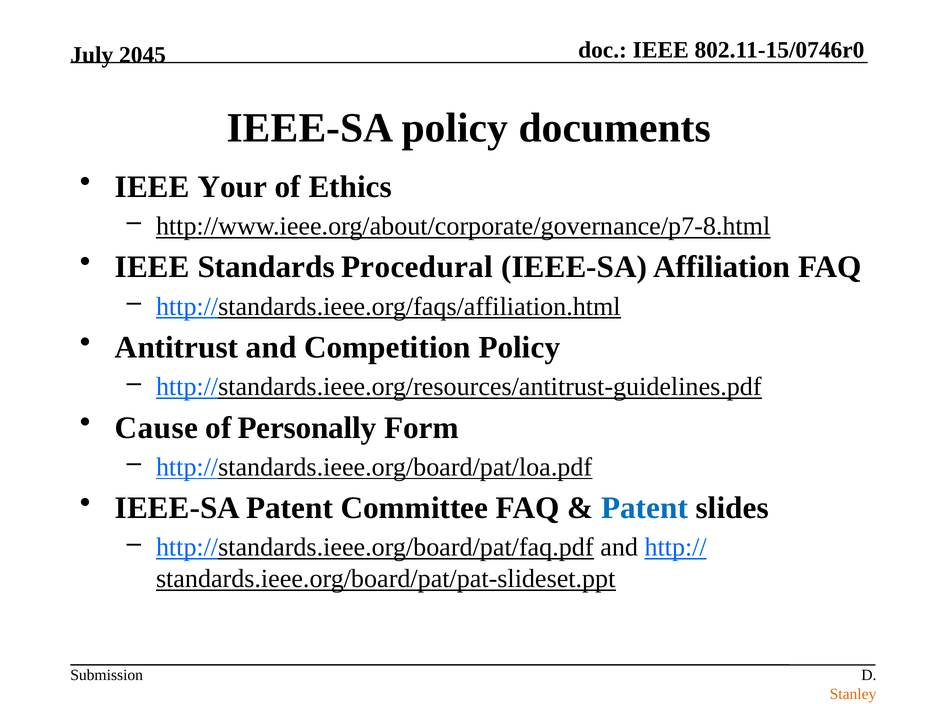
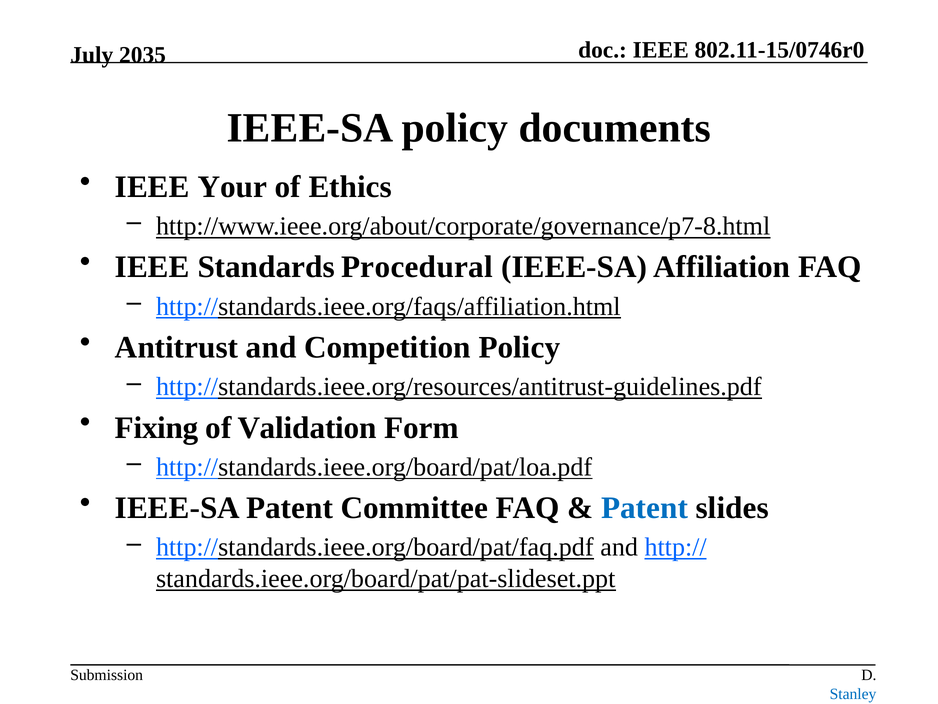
2045: 2045 -> 2035
Cause: Cause -> Fixing
Personally: Personally -> Validation
Stanley colour: orange -> blue
